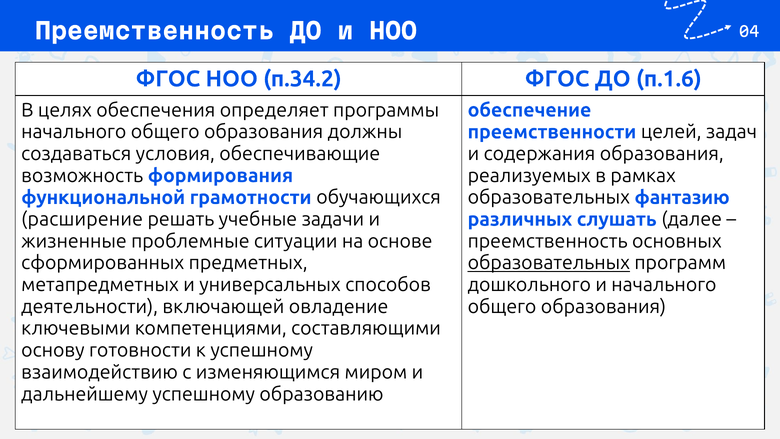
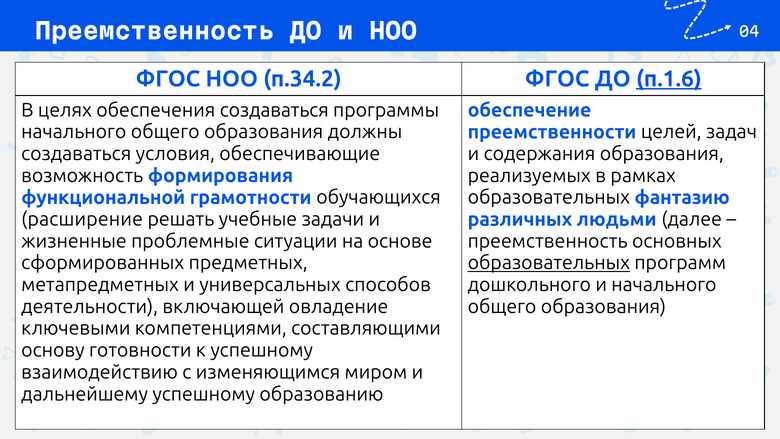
п.1.6 underline: none -> present
обеспечения определяет: определяет -> создаваться
слушать: слушать -> людьми
